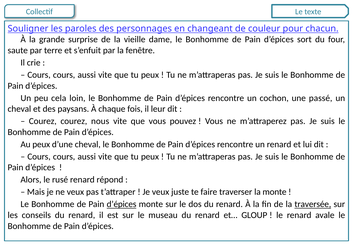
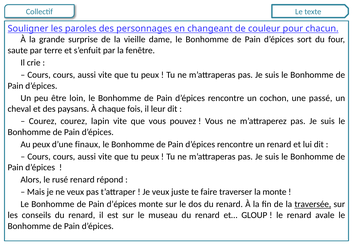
cela: cela -> être
nous: nous -> lapin
d’une cheval: cheval -> finaux
d’épices at (122, 204) underline: present -> none
